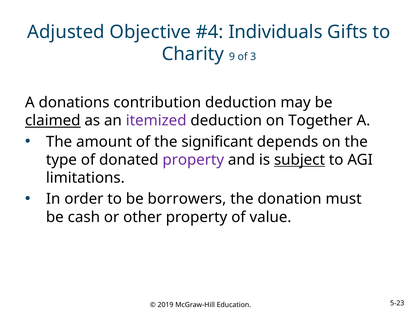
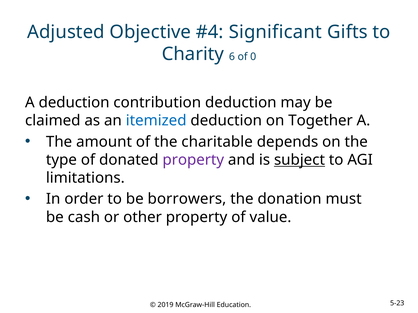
Individuals: Individuals -> Significant
9: 9 -> 6
3: 3 -> 0
A donations: donations -> deduction
claimed underline: present -> none
itemized colour: purple -> blue
significant: significant -> charitable
